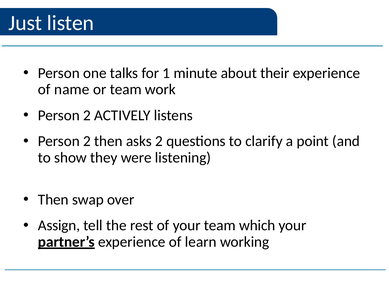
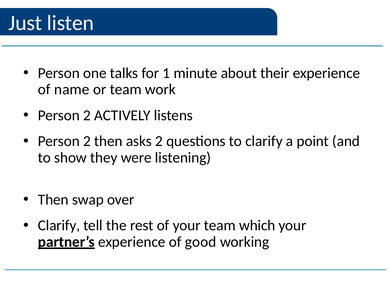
Assign at (59, 225): Assign -> Clarify
learn: learn -> good
